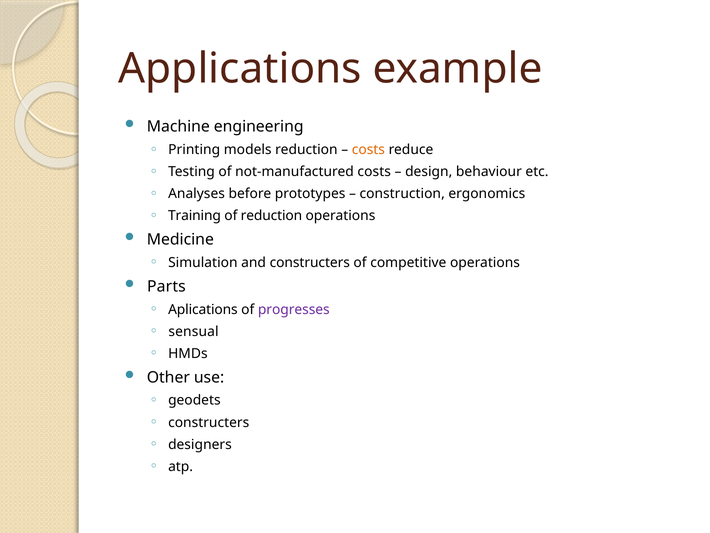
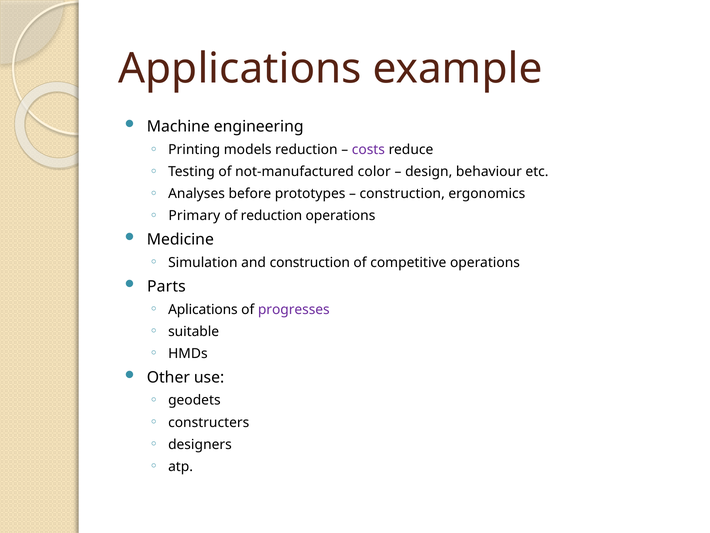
costs at (368, 150) colour: orange -> purple
not-manufactured costs: costs -> color
Training: Training -> Primary
and constructers: constructers -> construction
sensual: sensual -> suitable
